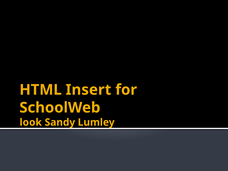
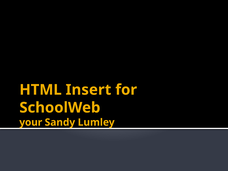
look: look -> your
